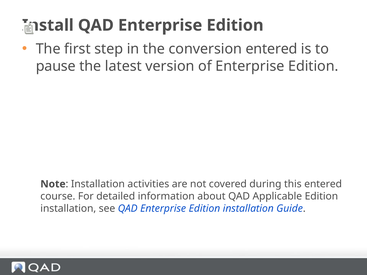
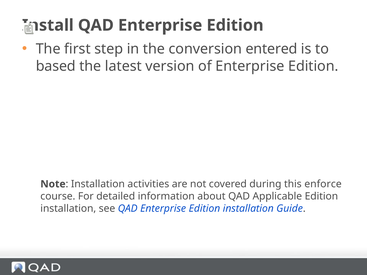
pause: pause -> based
this entered: entered -> enforce
